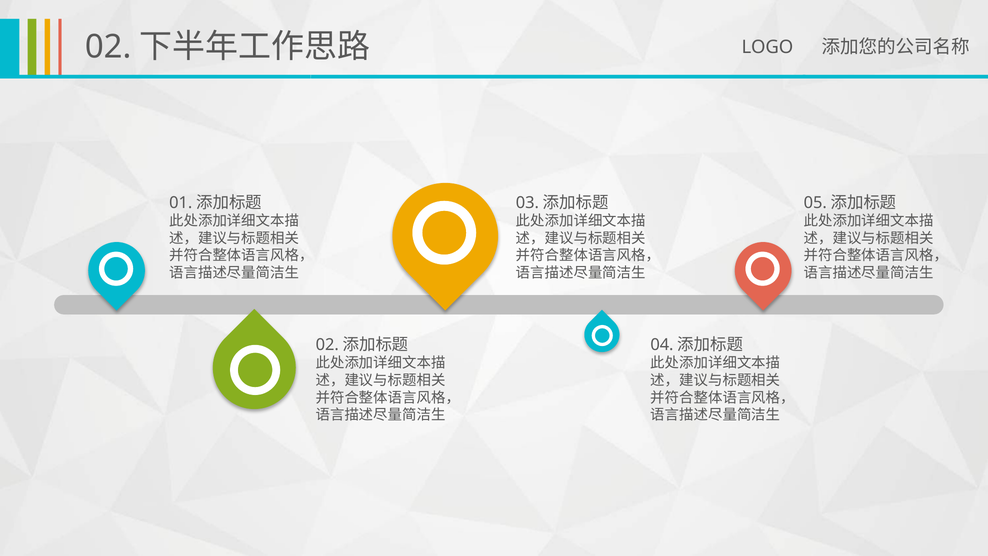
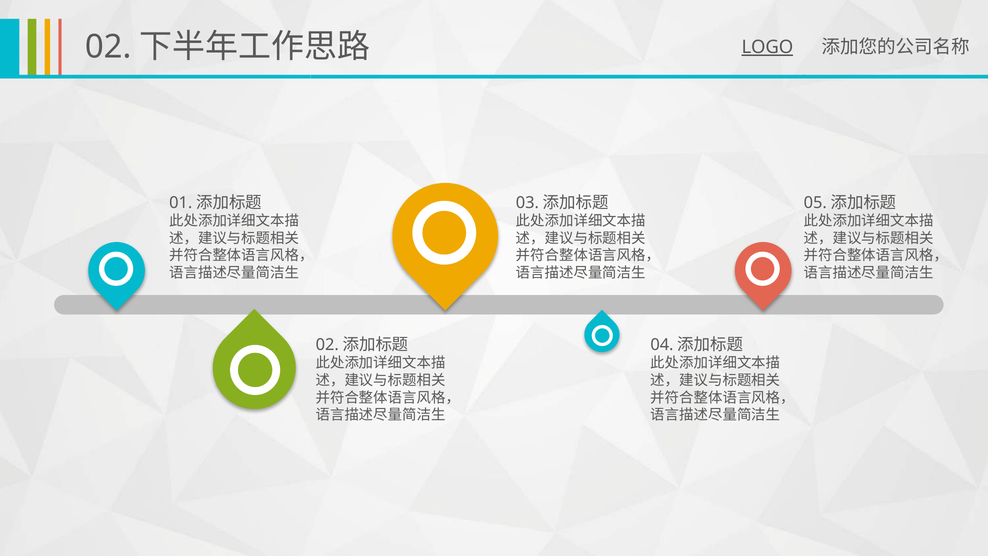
LOGO underline: none -> present
